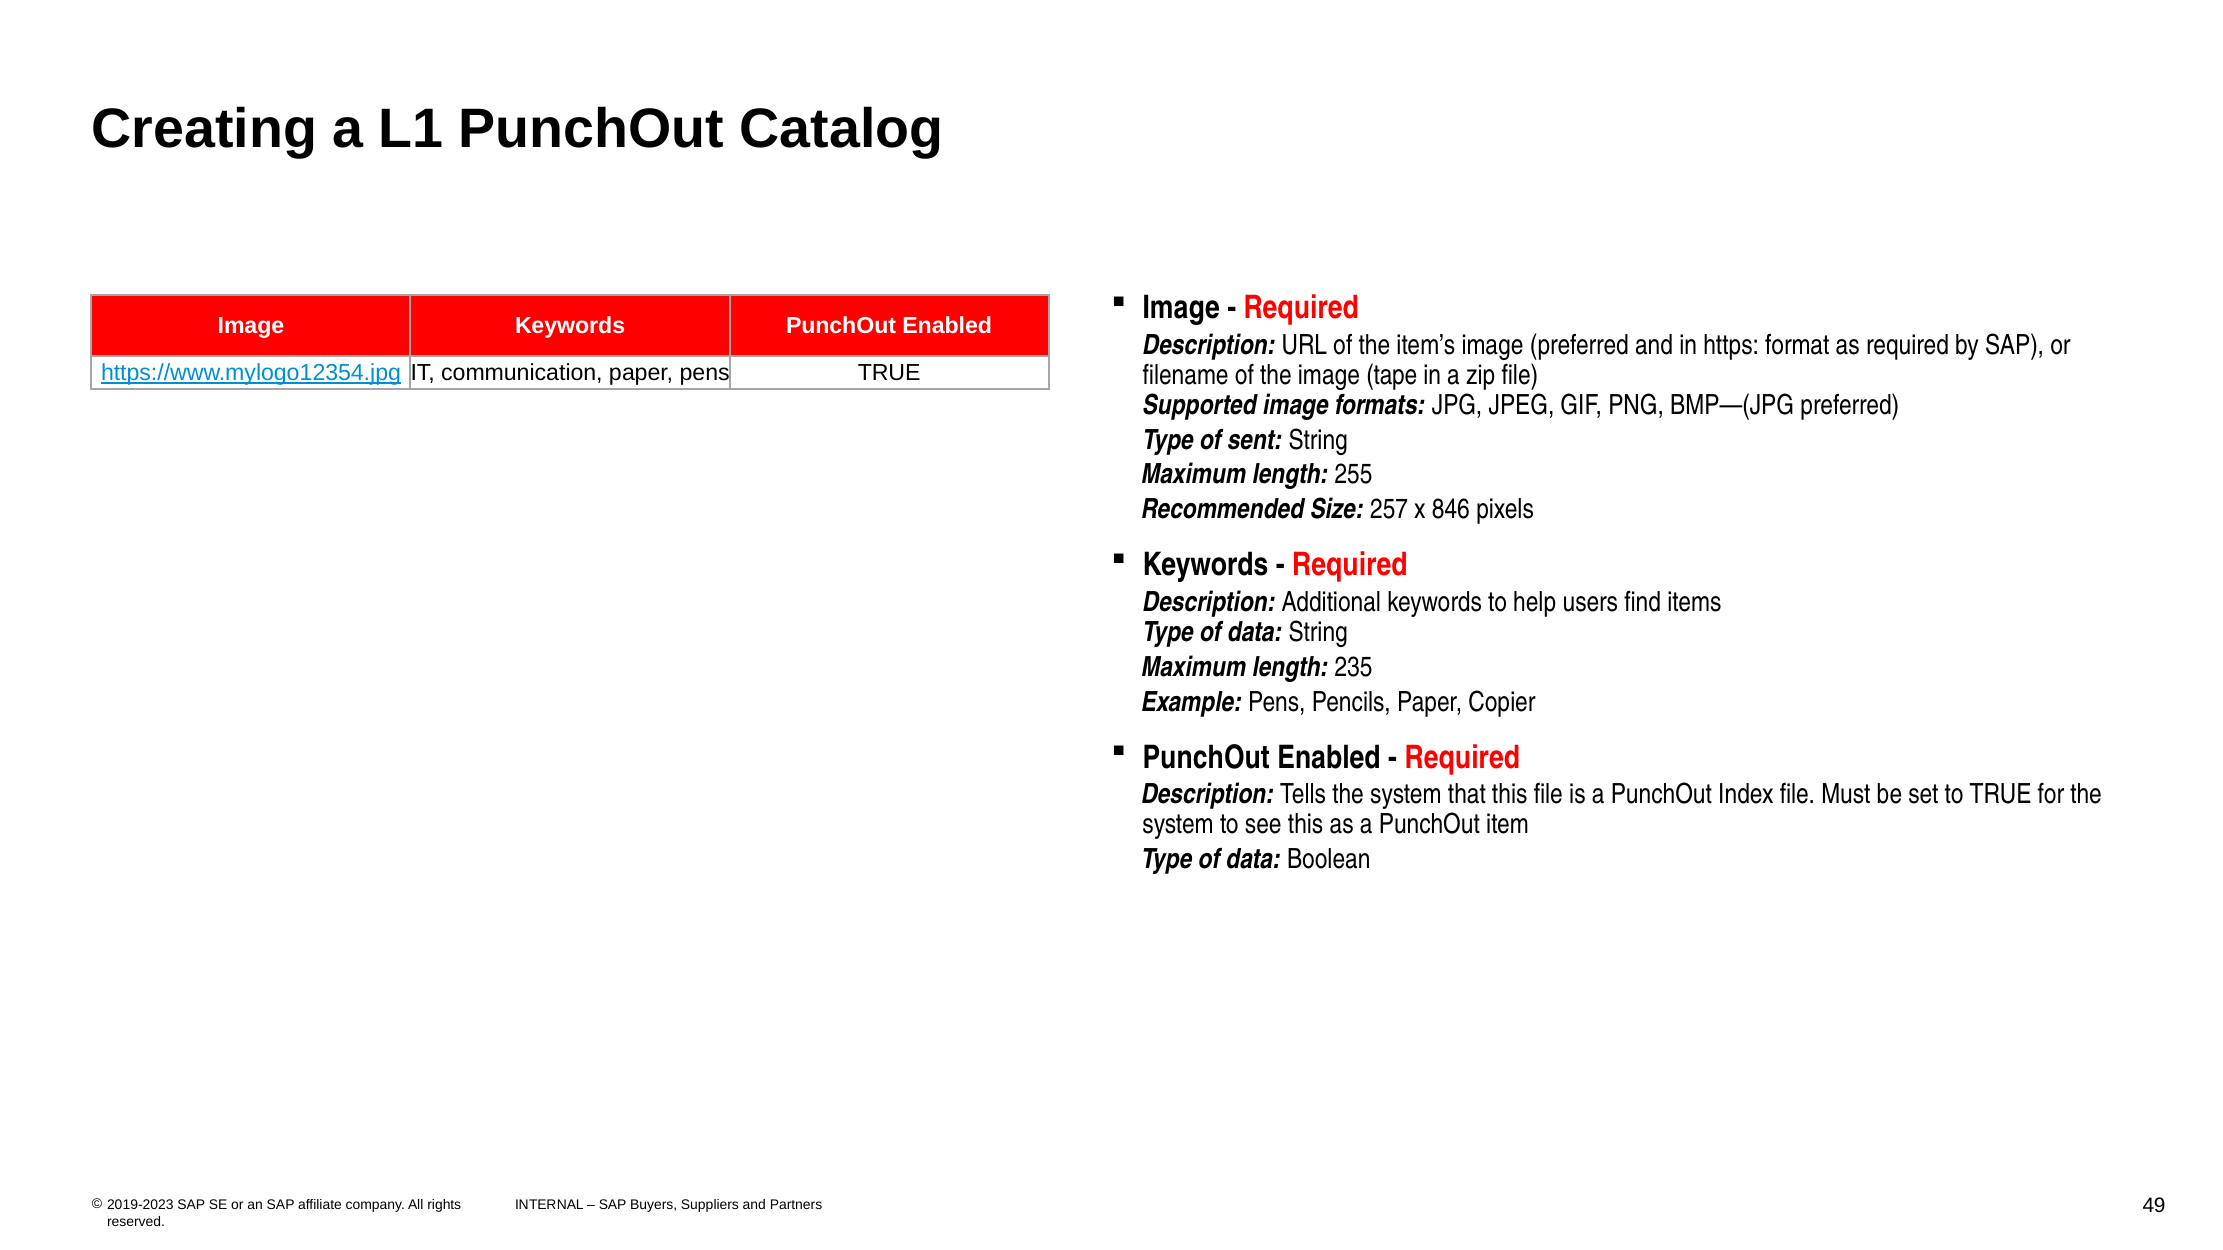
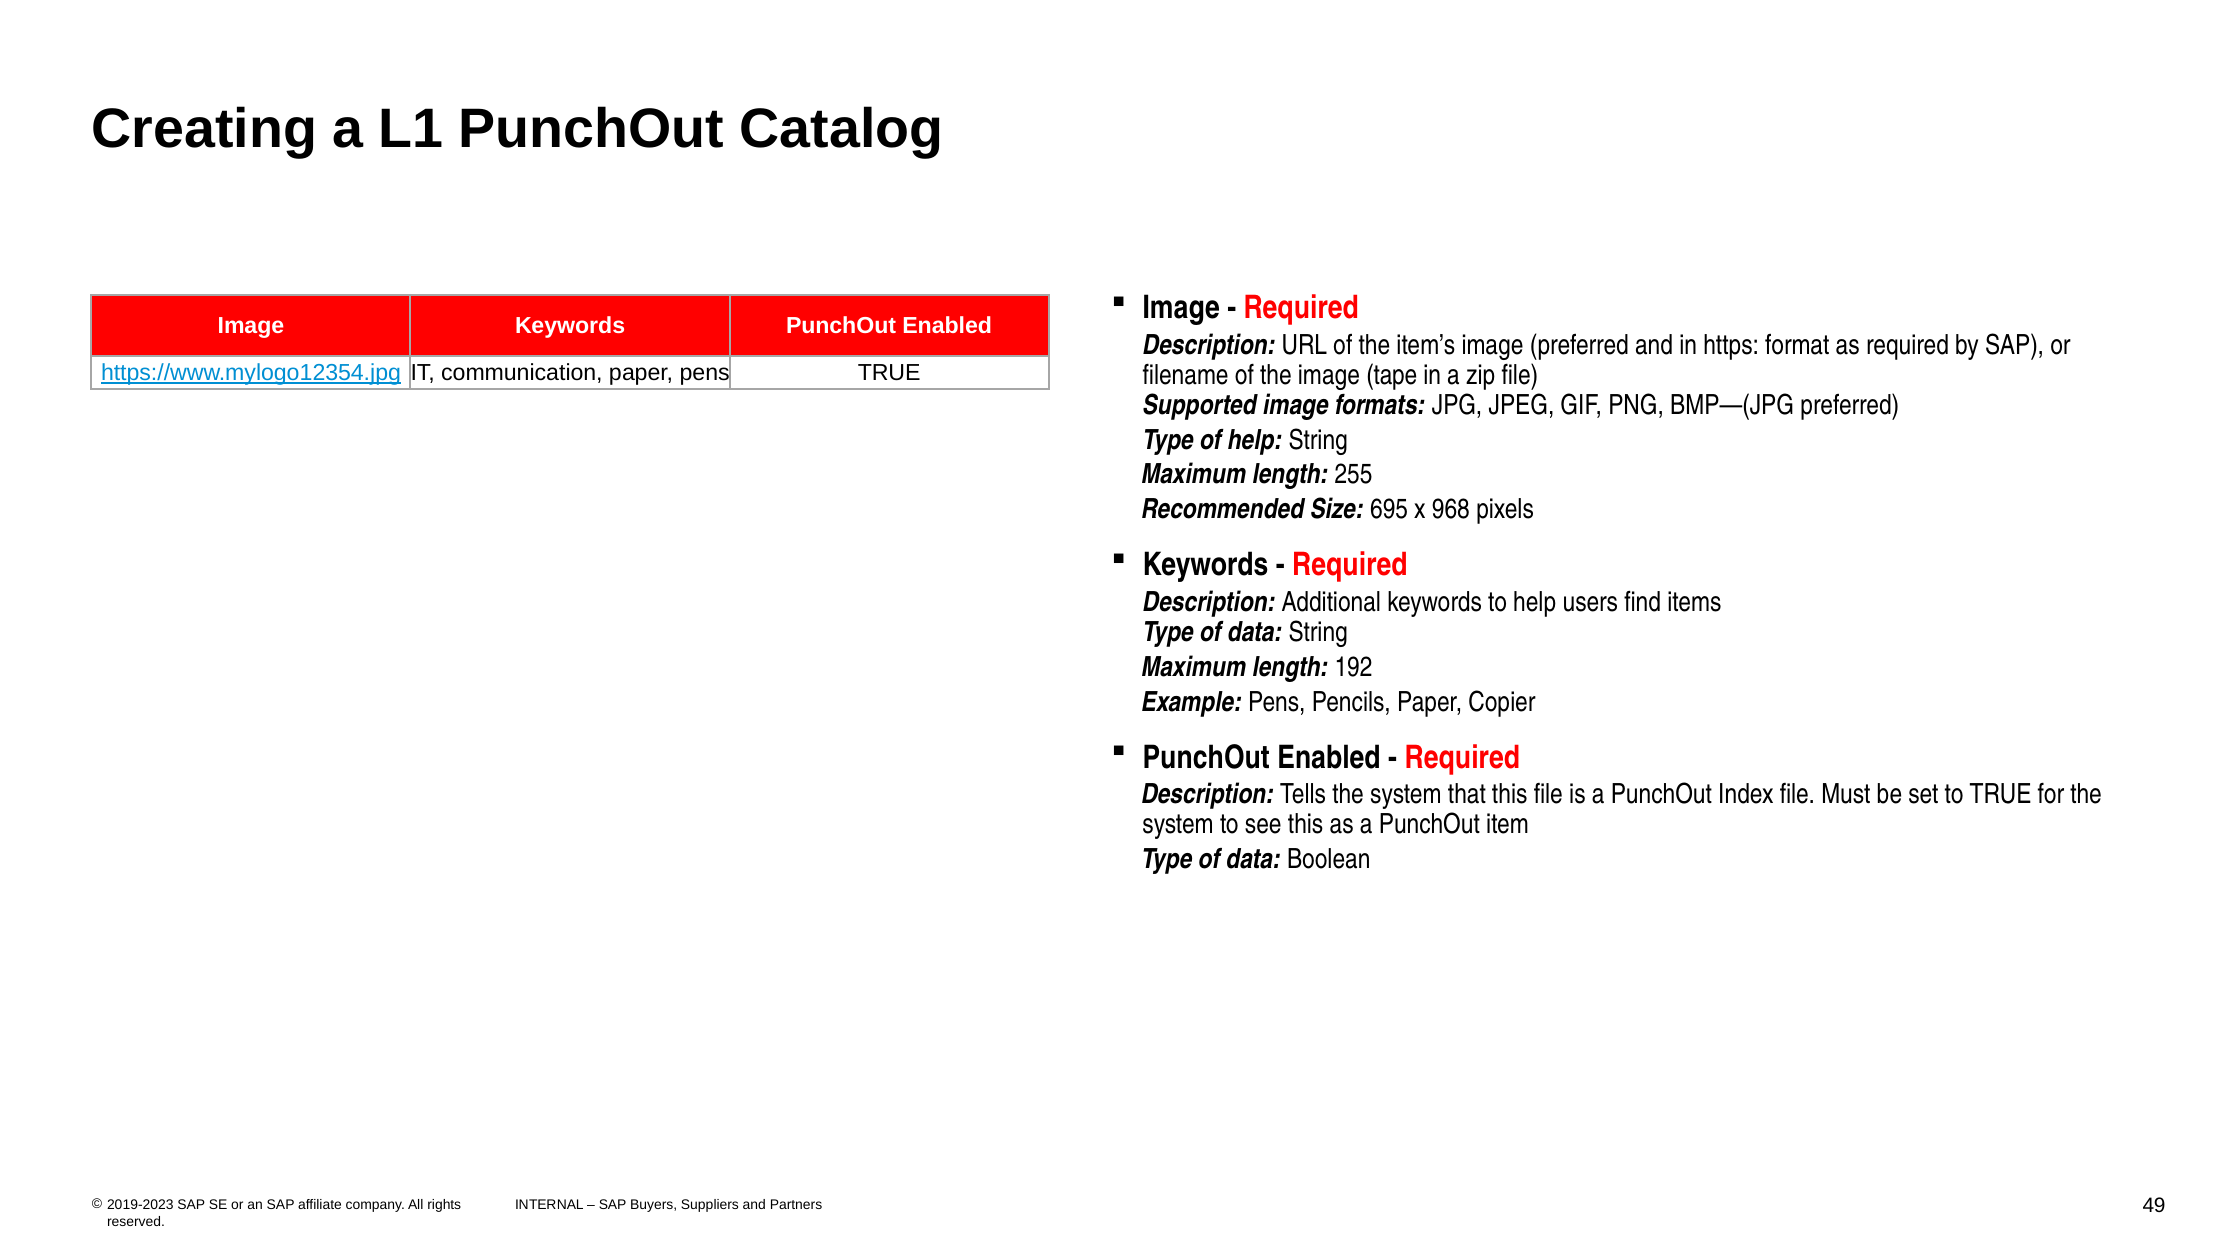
of sent: sent -> help
257: 257 -> 695
846: 846 -> 968
235: 235 -> 192
